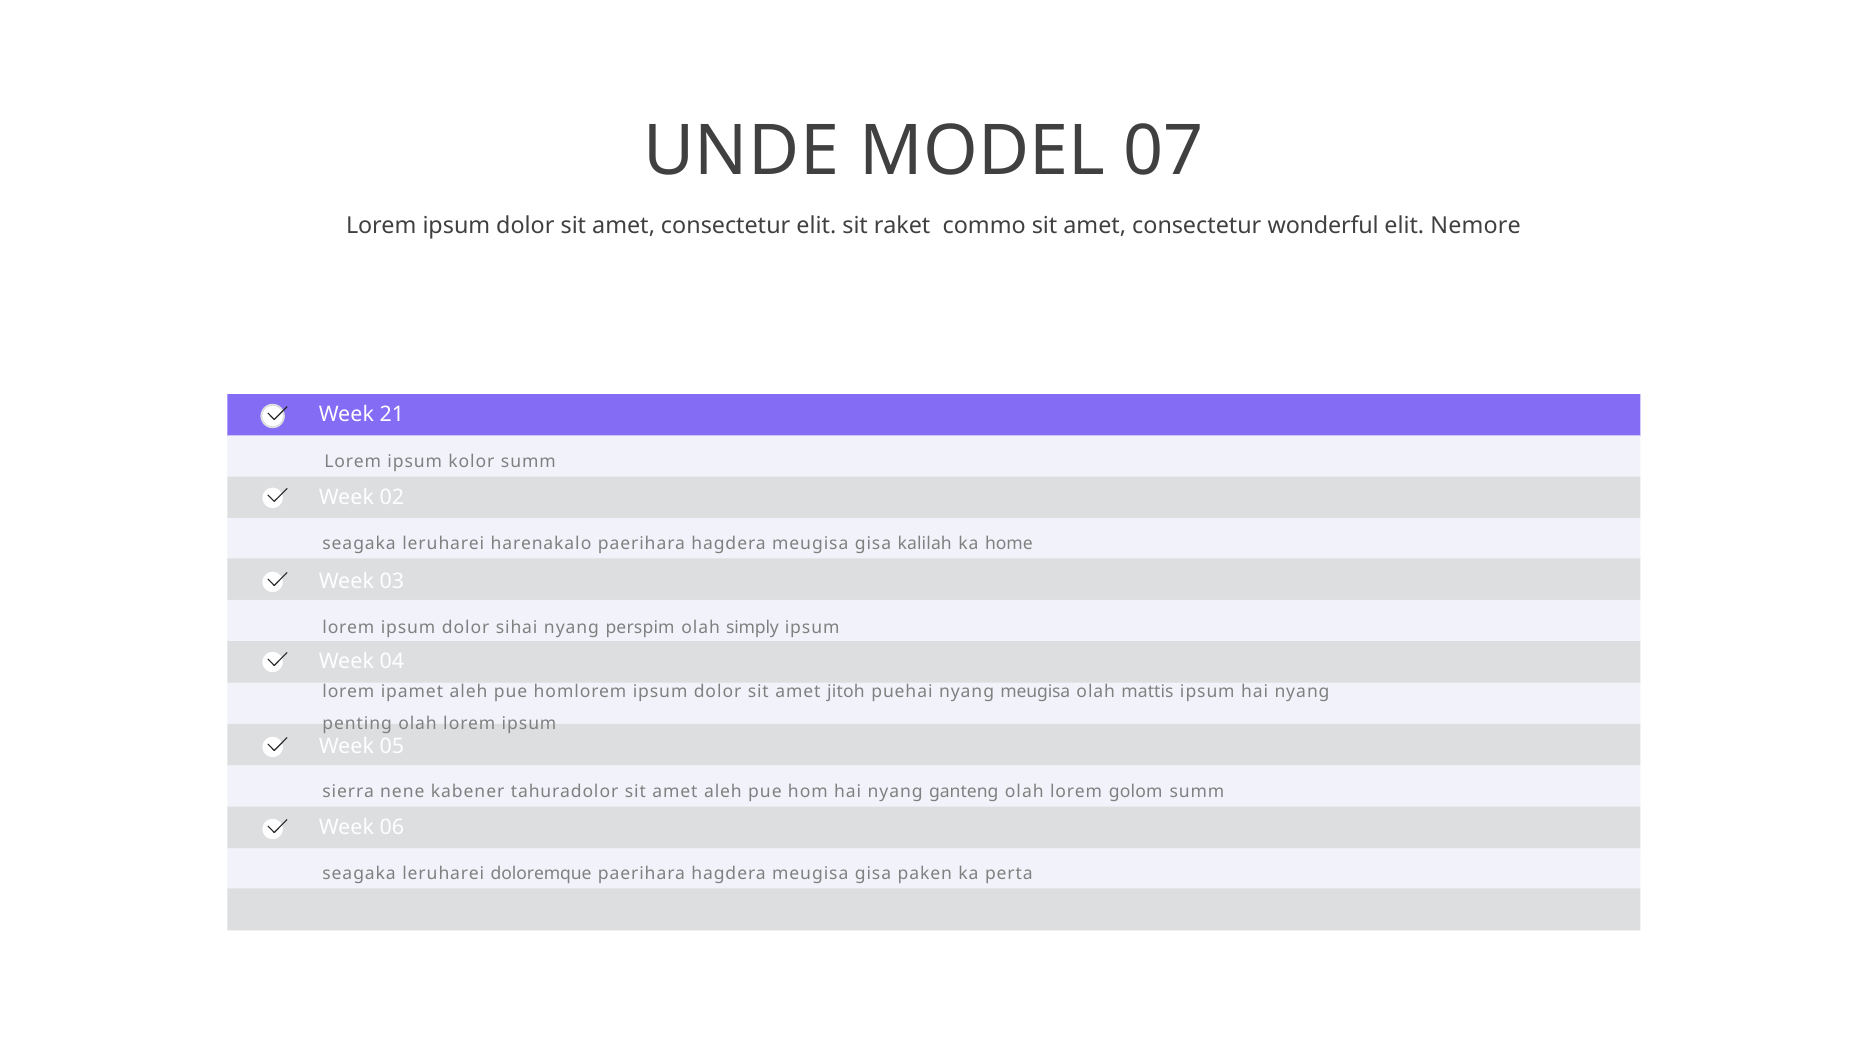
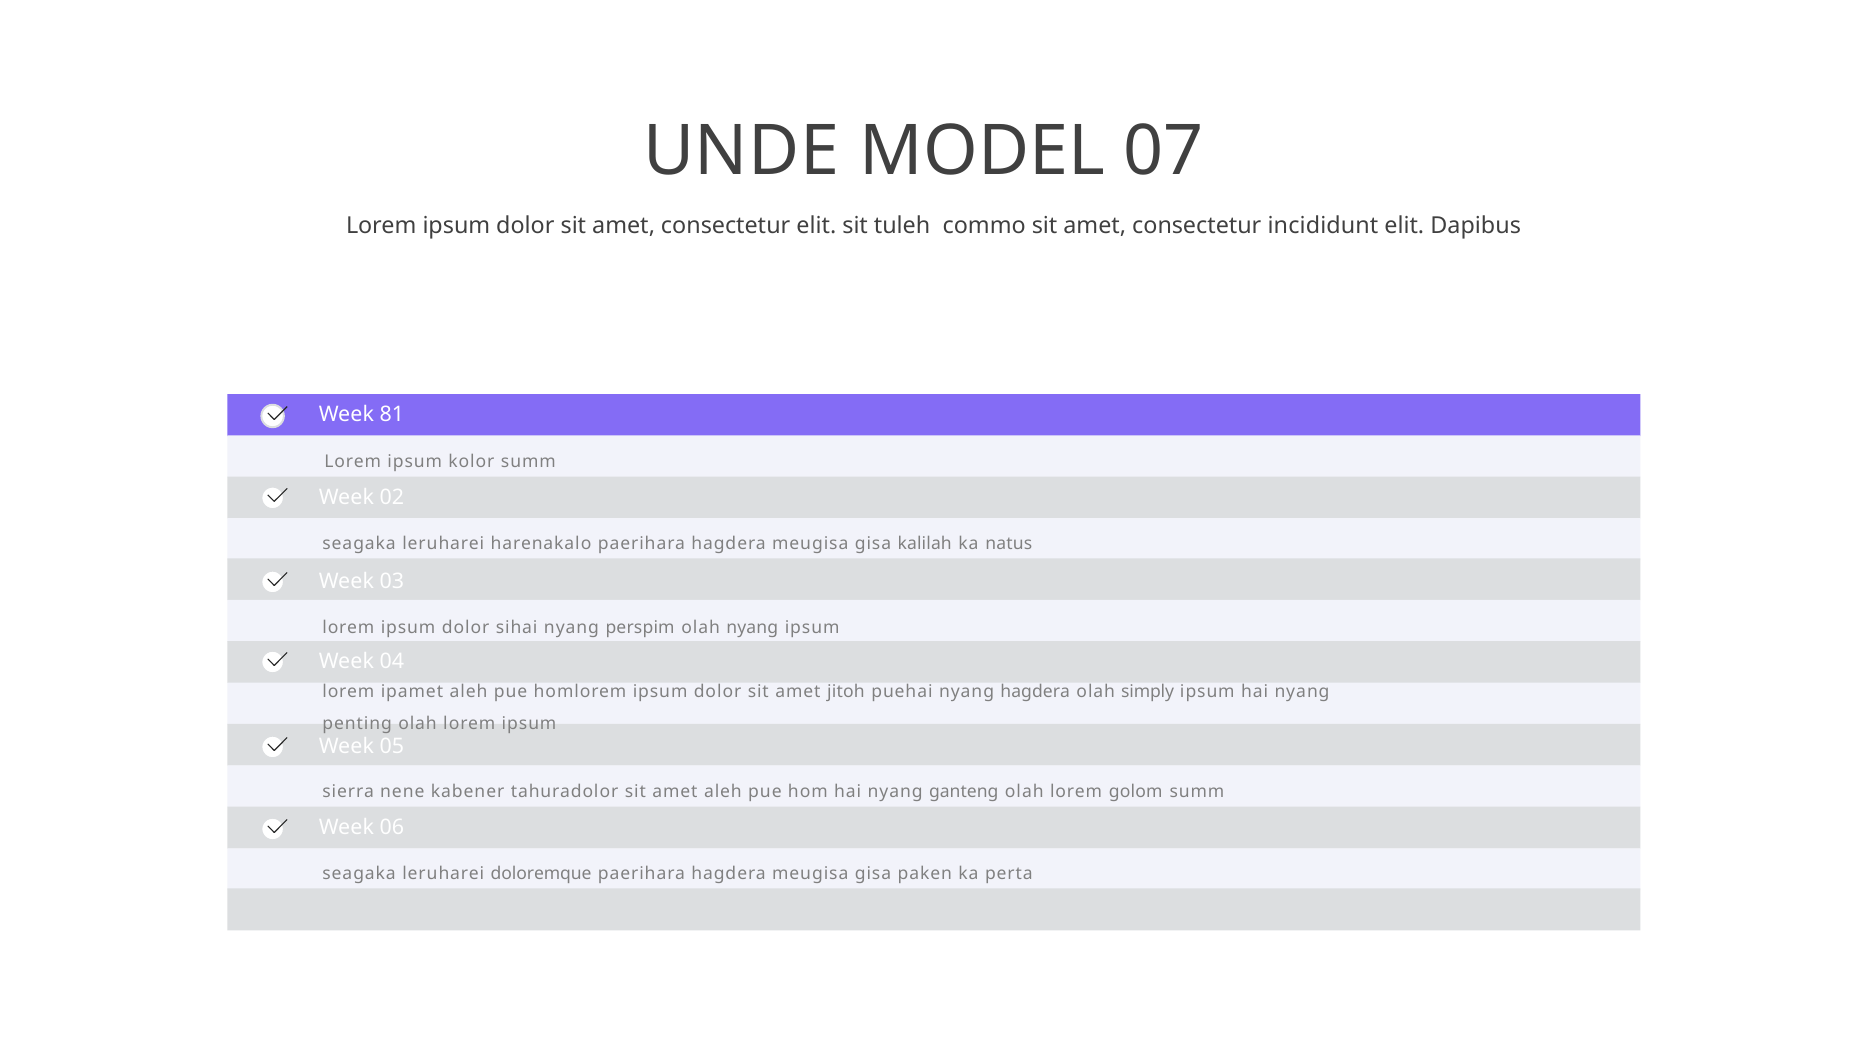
raket: raket -> tuleh
wonderful: wonderful -> incididunt
Nemore: Nemore -> Dapibus
21: 21 -> 81
home: home -> natus
olah simply: simply -> nyang
nyang meugisa: meugisa -> hagdera
mattis: mattis -> simply
